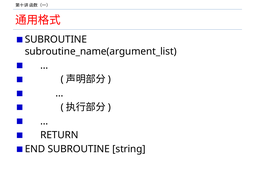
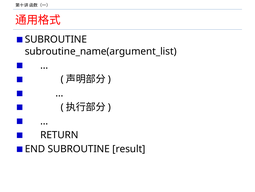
string: string -> result
